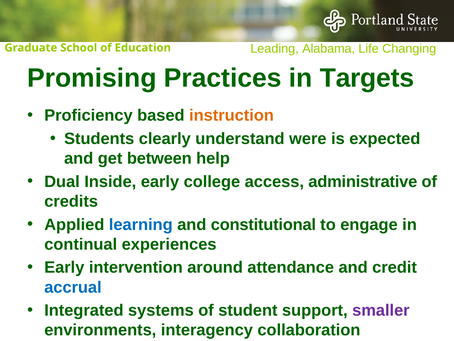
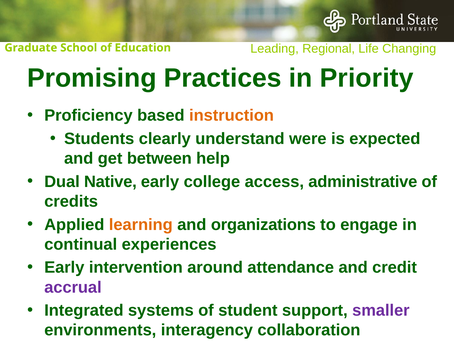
Alabama: Alabama -> Regional
Targets: Targets -> Priority
Inside: Inside -> Native
learning colour: blue -> orange
constitutional: constitutional -> organizations
accrual colour: blue -> purple
